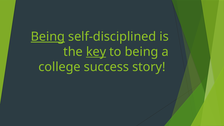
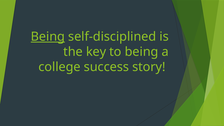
key underline: present -> none
